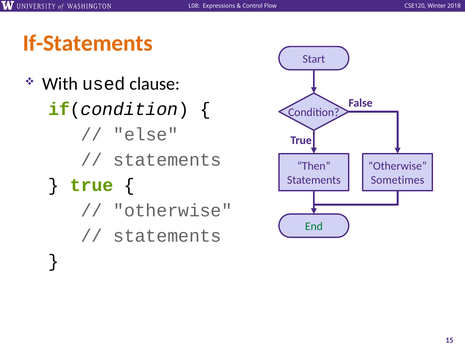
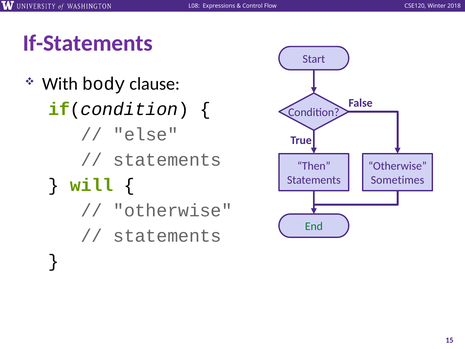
If-Statements colour: orange -> purple
used: used -> body
true at (92, 185): true -> will
